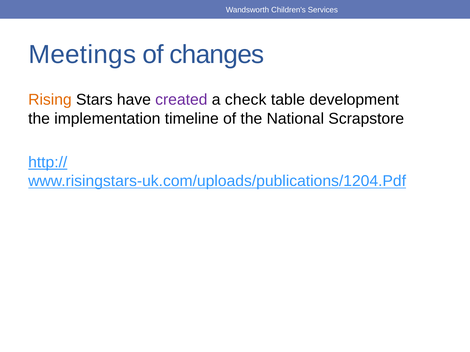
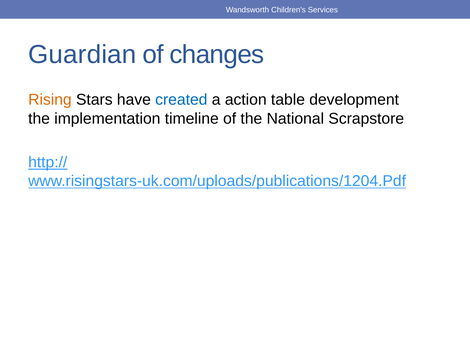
Meetings: Meetings -> Guardian
created colour: purple -> blue
check: check -> action
